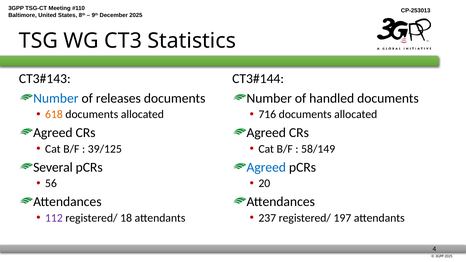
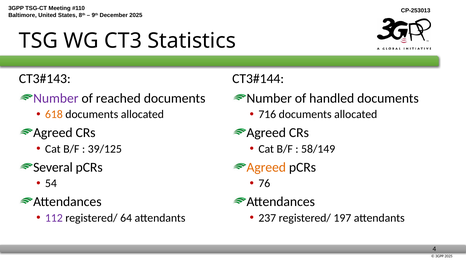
Number at (56, 98) colour: blue -> purple
releases: releases -> reached
Agreed at (266, 167) colour: blue -> orange
56: 56 -> 54
20: 20 -> 76
18: 18 -> 64
